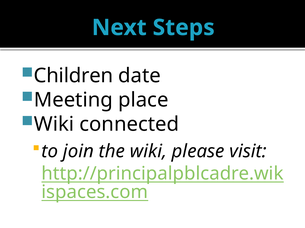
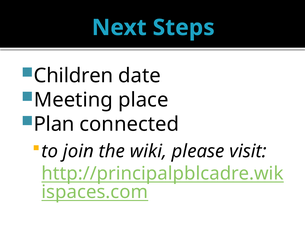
Wiki at (54, 125): Wiki -> Plan
